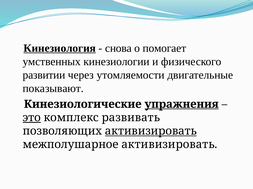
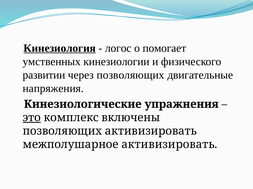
снова: снова -> логос
через утомляемости: утомляемости -> позволяющих
показывают: показывают -> напряжения
упражнения underline: present -> none
развивать: развивать -> включены
активизировать at (151, 132) underline: present -> none
